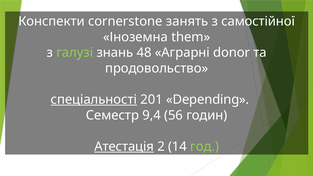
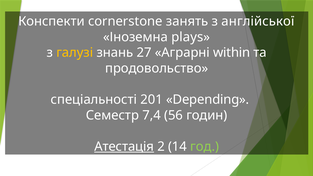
самостійної: самостійної -> англійської
them: them -> plays
галузі colour: light green -> yellow
48: 48 -> 27
donor: donor -> within
спеціальності underline: present -> none
9,4: 9,4 -> 7,4
